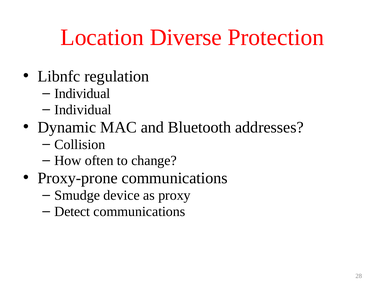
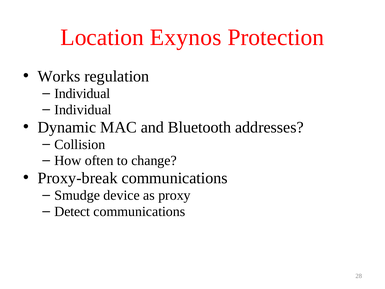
Diverse: Diverse -> Exynos
Libnfc: Libnfc -> Works
Proxy-prone: Proxy-prone -> Proxy-break
